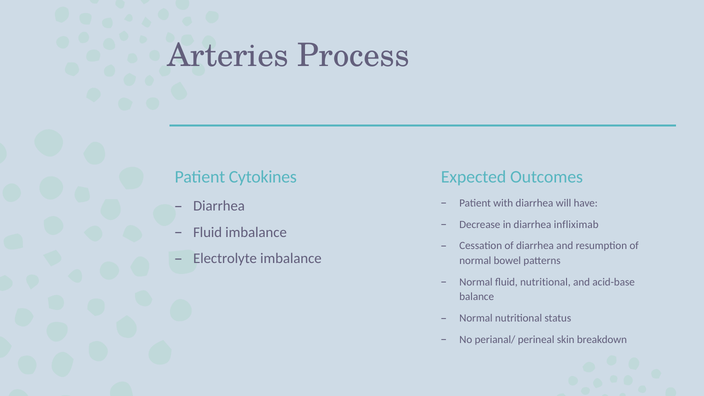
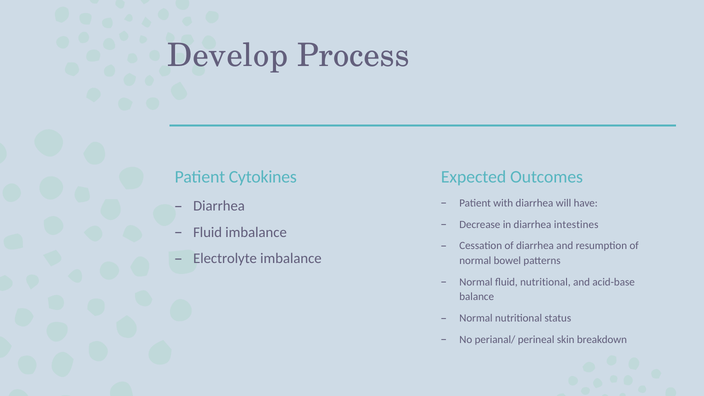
Arteries: Arteries -> Develop
infliximab: infliximab -> intestines
